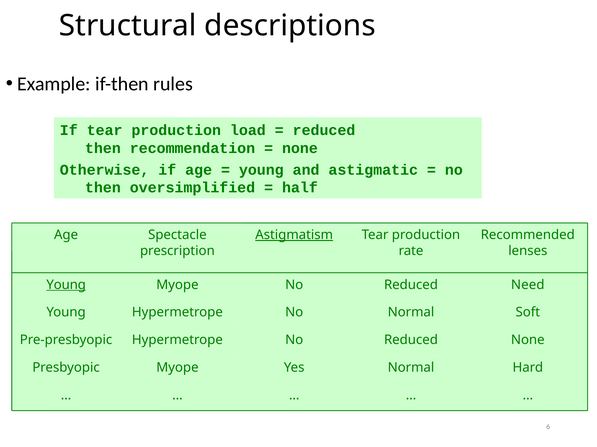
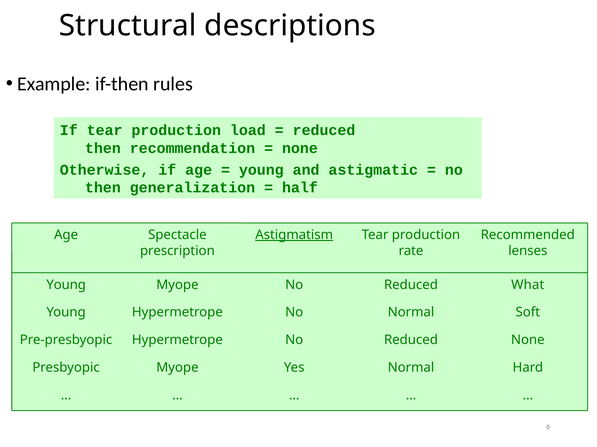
oversimplified: oversimplified -> generalization
Young at (66, 285) underline: present -> none
Need: Need -> What
